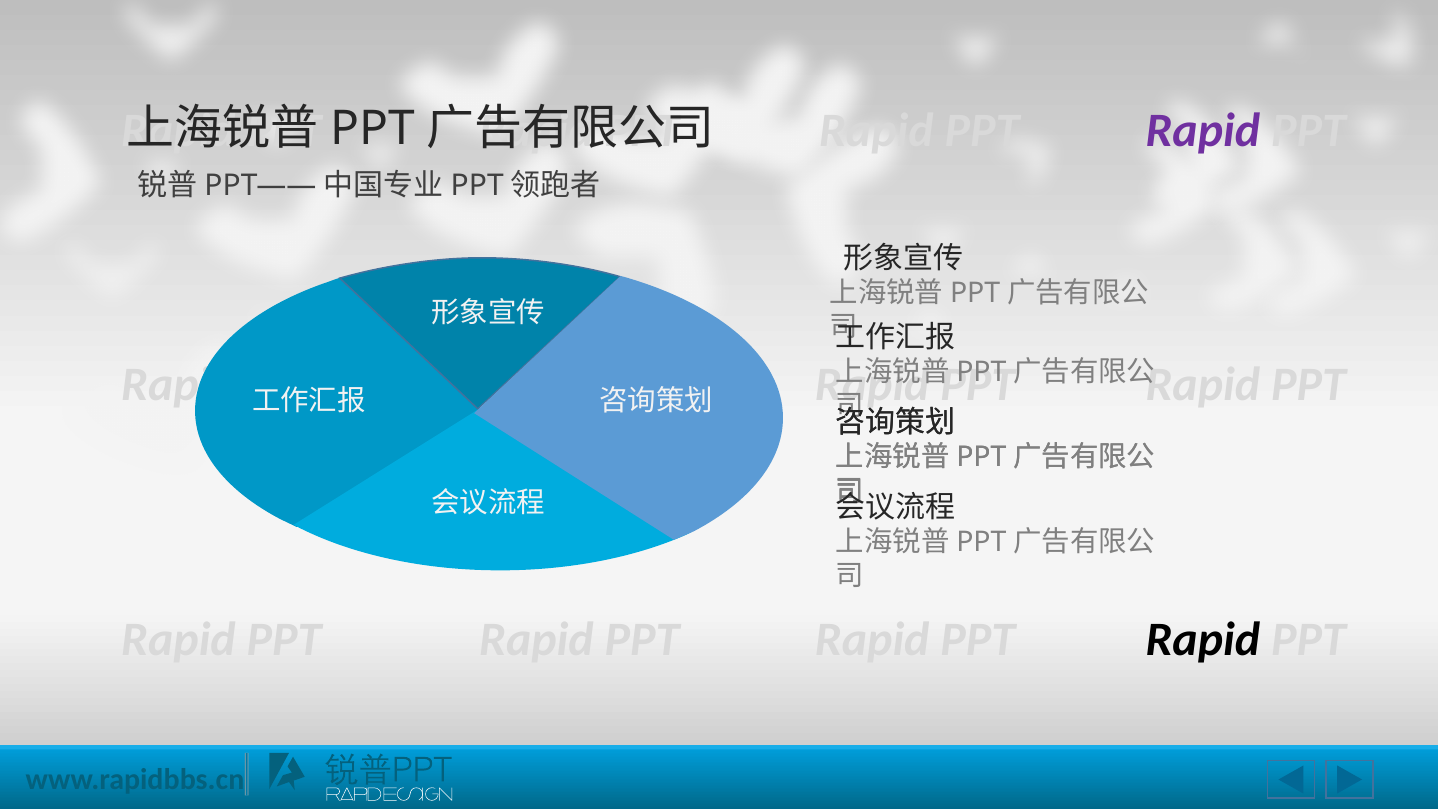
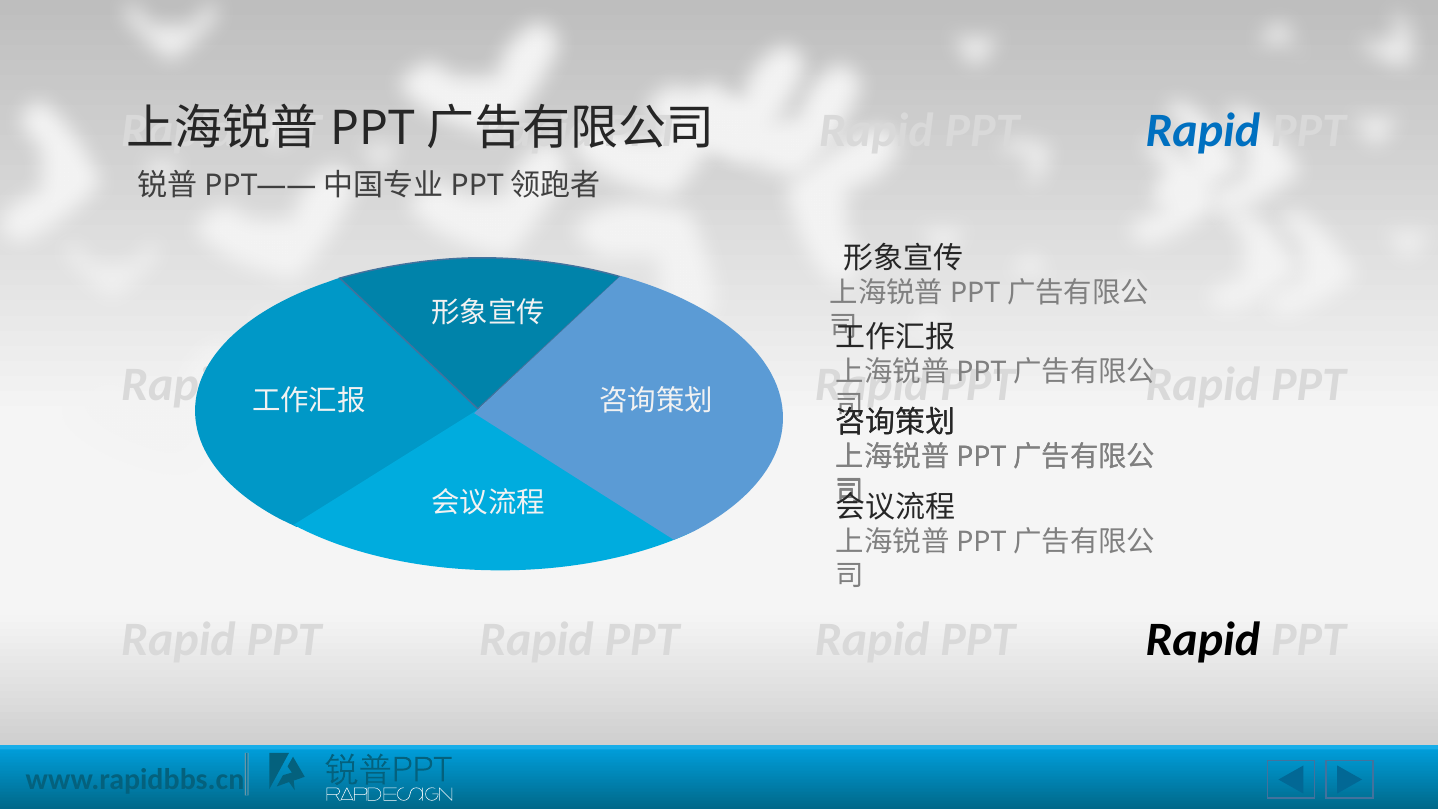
Rapid at (1203, 130) colour: purple -> blue
